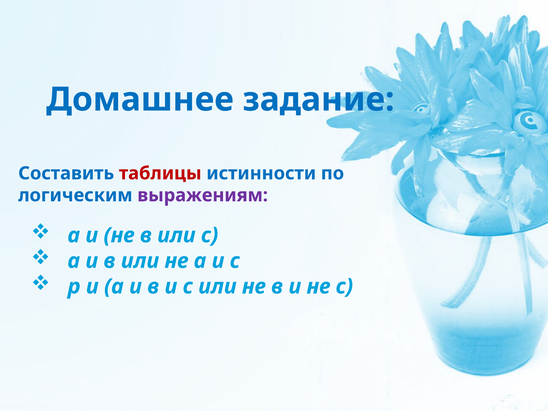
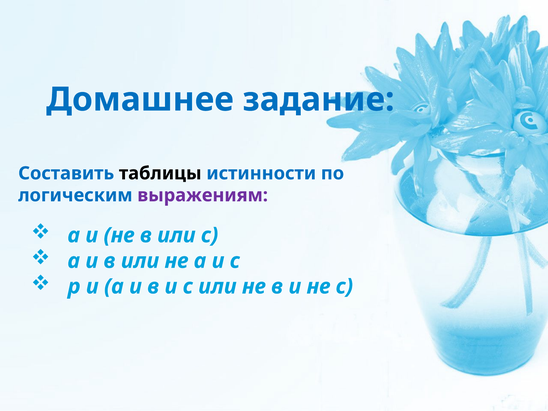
таблицы colour: red -> black
